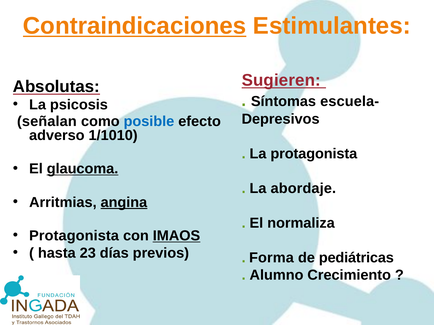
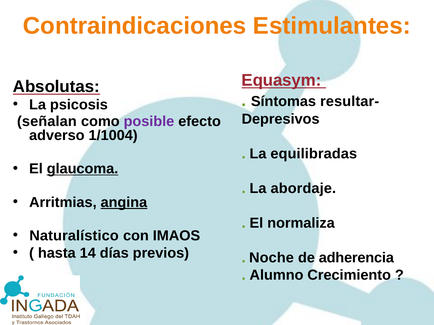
Contraindicaciones underline: present -> none
Sugieren: Sugieren -> Equasym
escuela-: escuela- -> resultar-
posible colour: blue -> purple
1/1010: 1/1010 -> 1/1004
La protagonista: protagonista -> equilibradas
Protagonista at (74, 236): Protagonista -> Naturalístico
IMAOS underline: present -> none
23: 23 -> 14
Forma: Forma -> Noche
pediátricas: pediátricas -> adherencia
